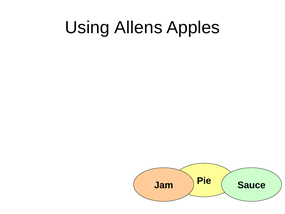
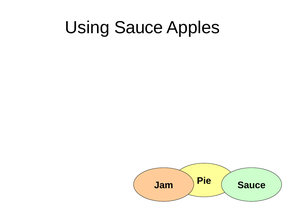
Using Allens: Allens -> Sauce
